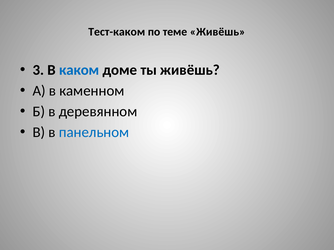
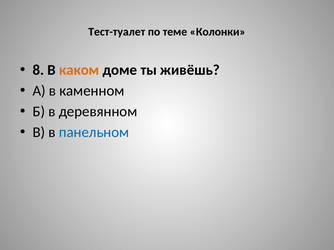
Тест-каком: Тест-каком -> Тест-туалет
теме Живёшь: Живёшь -> Колонки
3: 3 -> 8
каком colour: blue -> orange
